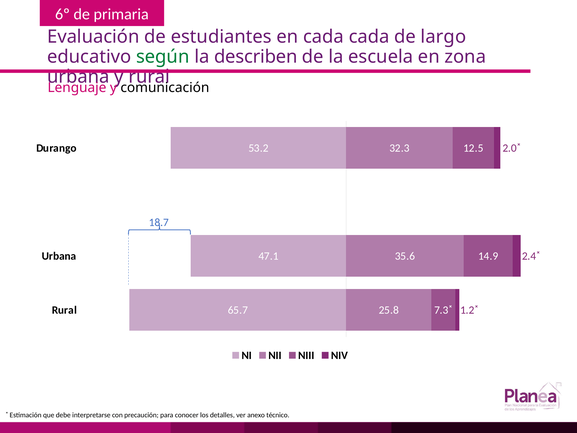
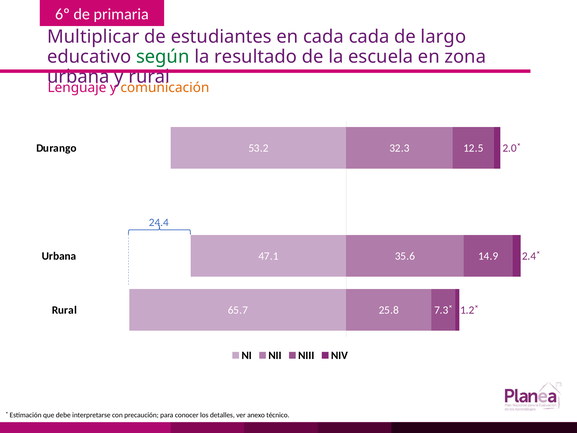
Evaluación: Evaluación -> Multiplicar
describen: describen -> resultado
comunicación colour: black -> orange
18.7: 18.7 -> 24.4
